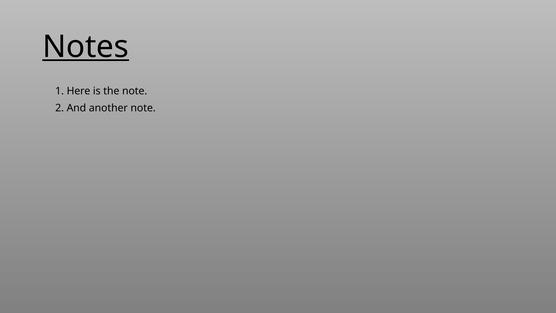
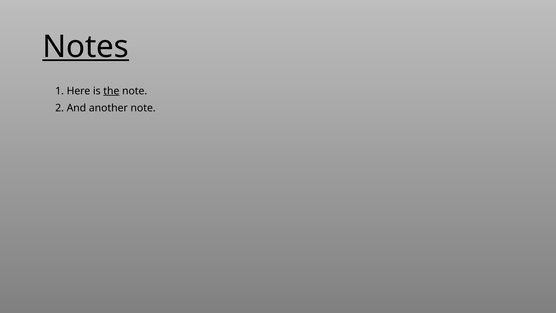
the underline: none -> present
